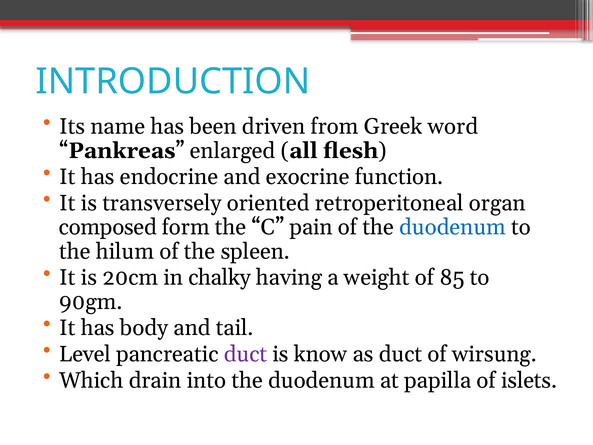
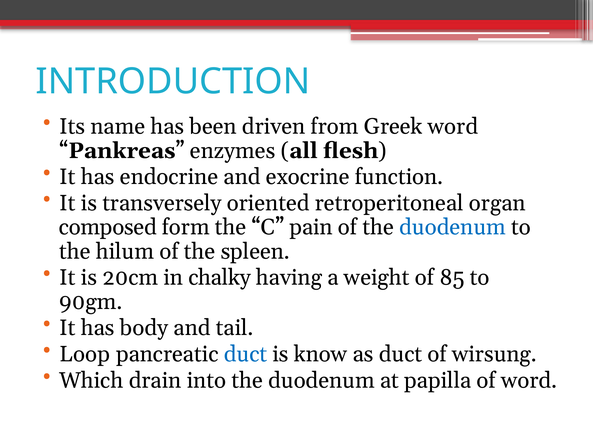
enlarged: enlarged -> enzymes
Level: Level -> Loop
duct at (245, 354) colour: purple -> blue
of islets: islets -> word
